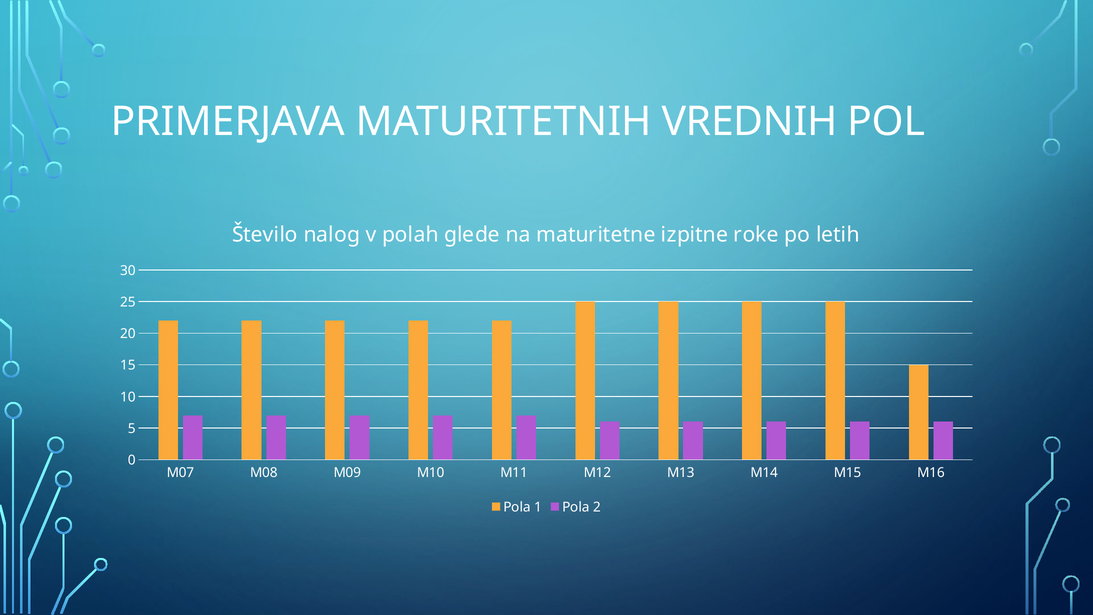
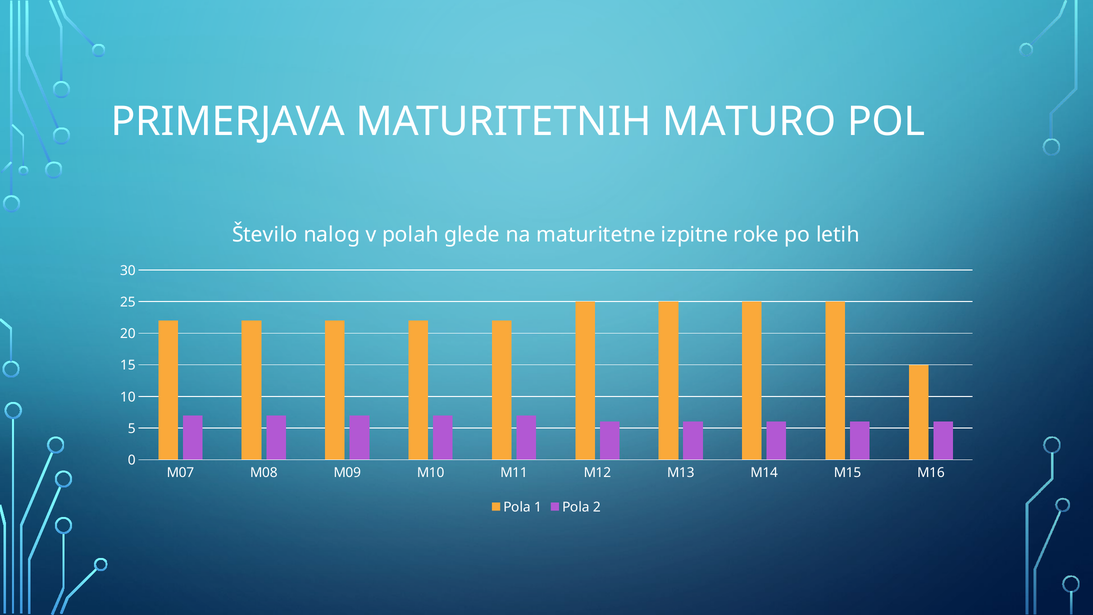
VREDNIH: VREDNIH -> MATURO
